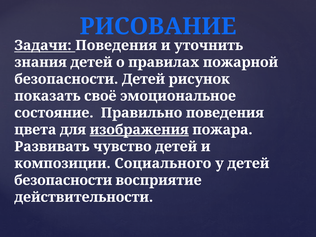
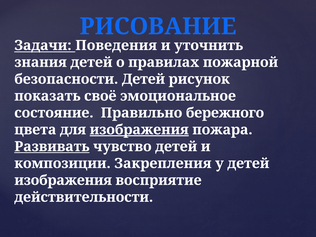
Правильно поведения: поведения -> бережного
Развивать underline: none -> present
Социального: Социального -> Закрепления
безопасности at (63, 180): безопасности -> изображения
